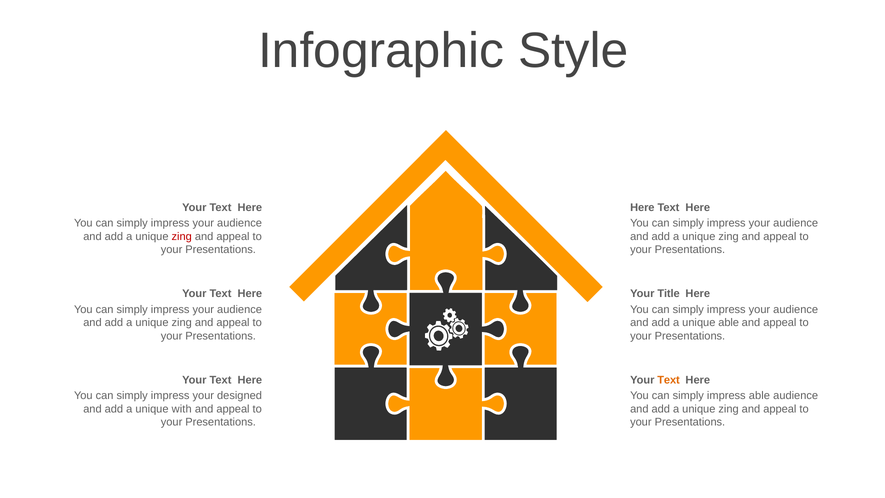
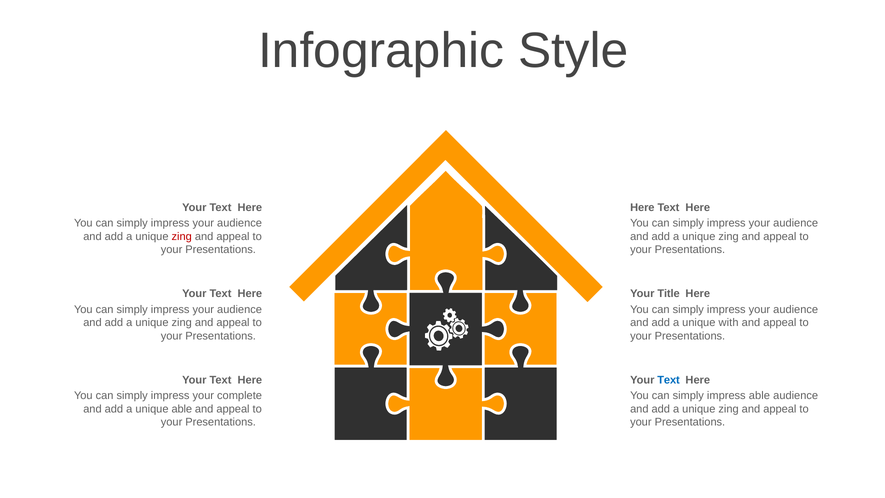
unique able: able -> with
Text at (669, 380) colour: orange -> blue
designed: designed -> complete
unique with: with -> able
